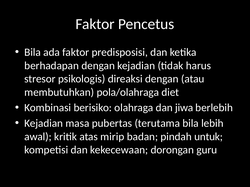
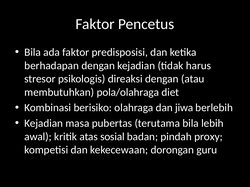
mirip: mirip -> sosial
untuk: untuk -> proxy
